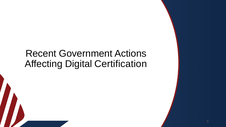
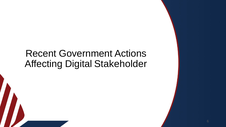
Certification: Certification -> Stakeholder
